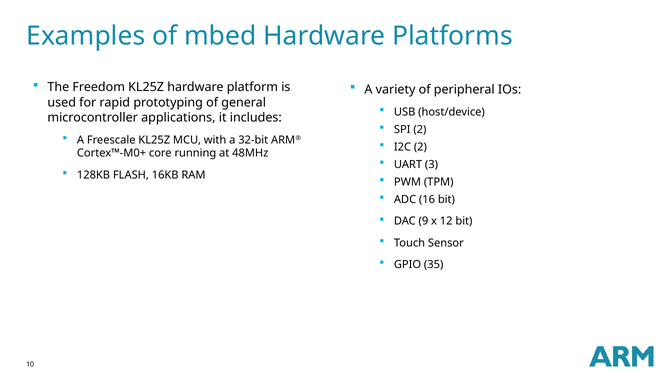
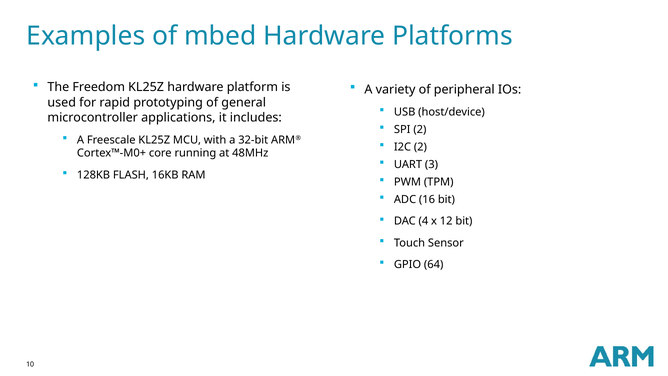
9: 9 -> 4
35: 35 -> 64
